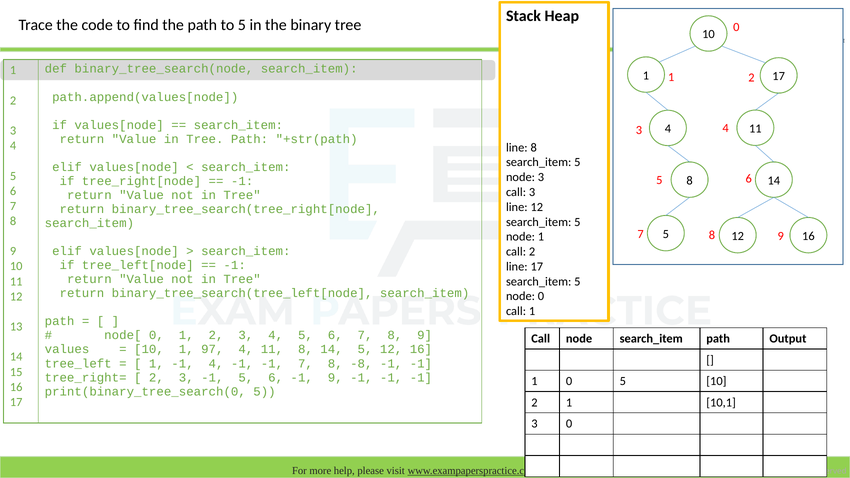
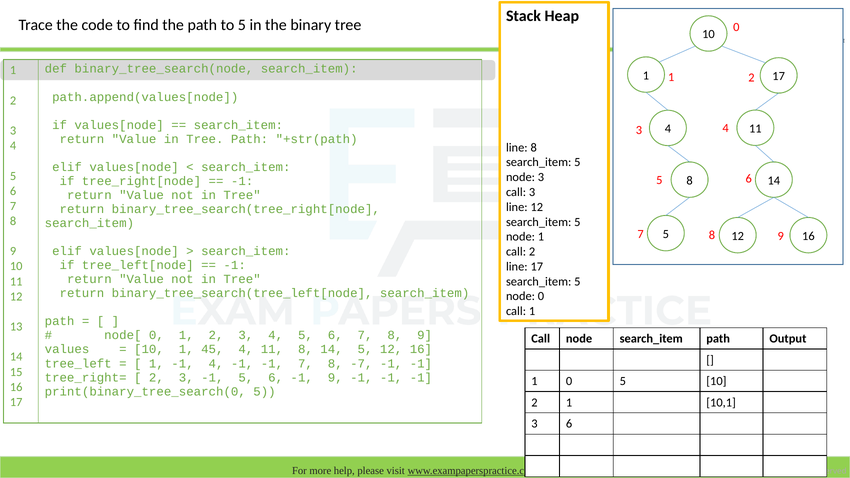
97: 97 -> 45
-8: -8 -> -7
3 0: 0 -> 6
